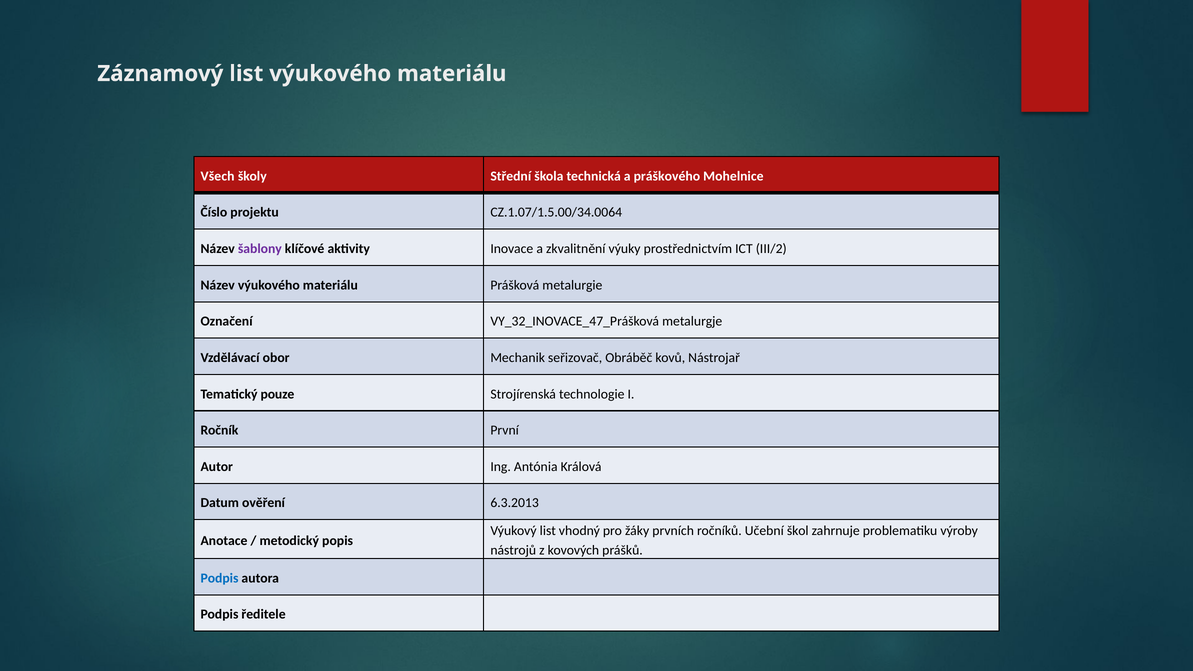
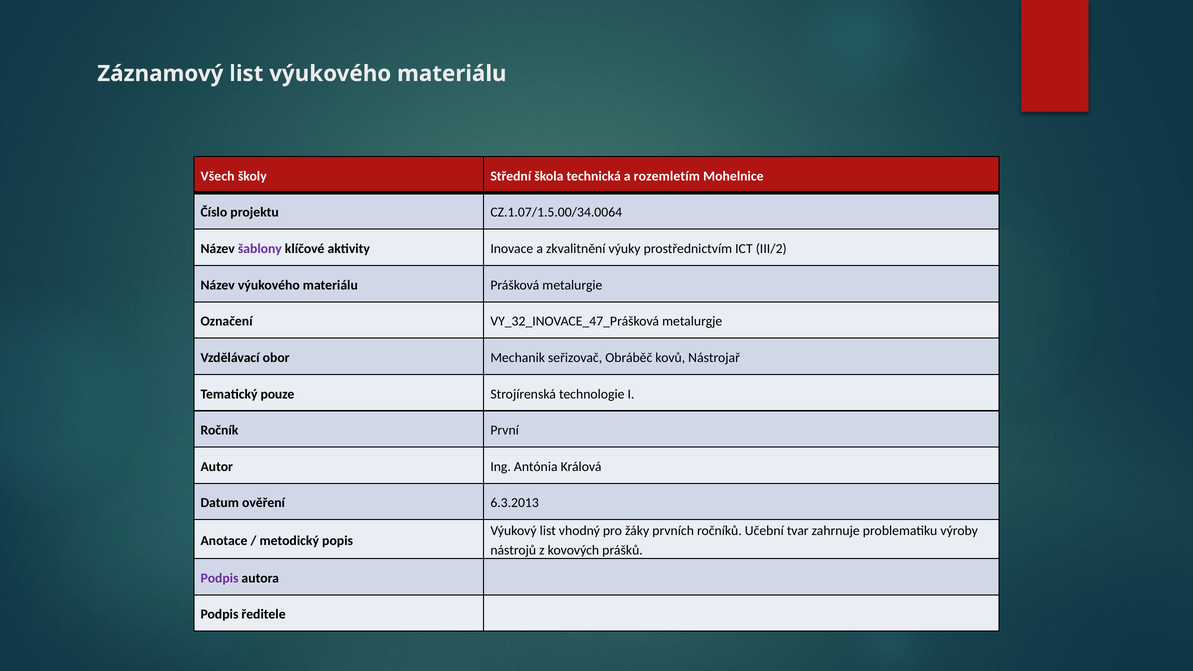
práškového: práškového -> rozemletím
škol: škol -> tvar
Podpis at (220, 578) colour: blue -> purple
